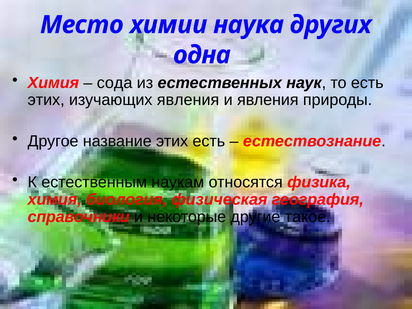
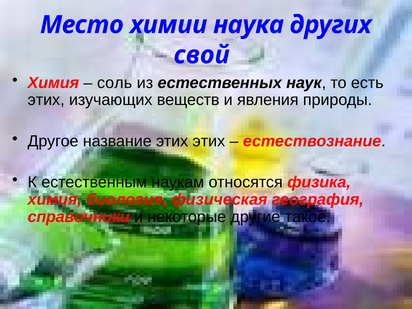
одна: одна -> свой
сода: сода -> соль
изучающих явления: явления -> веществ
этих есть: есть -> этих
